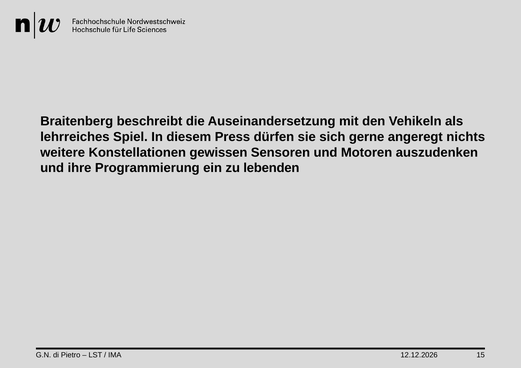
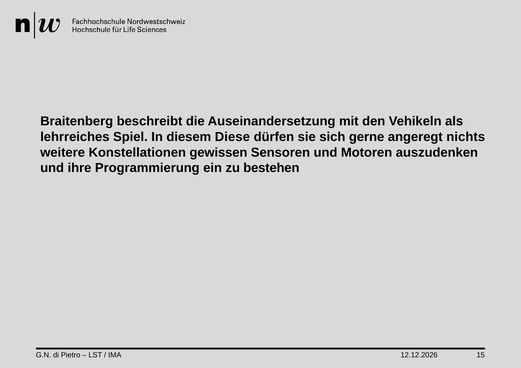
Press: Press -> Diese
lebenden: lebenden -> bestehen
